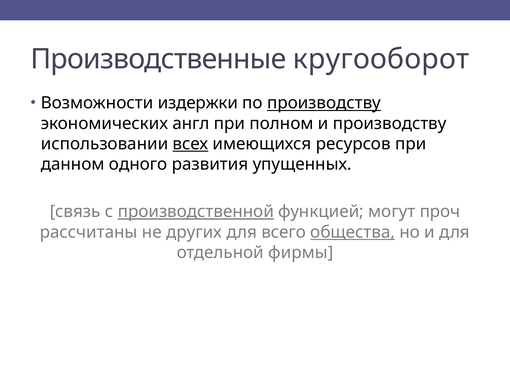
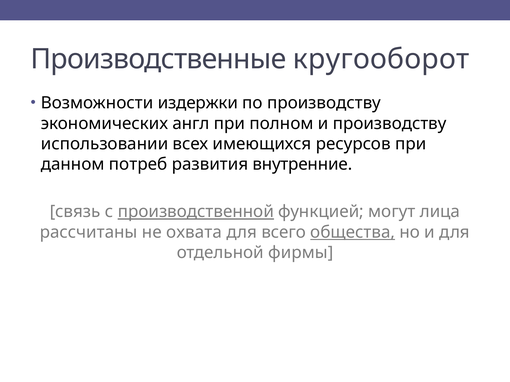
производству at (324, 103) underline: present -> none
всех underline: present -> none
одного: одного -> потреб
упущенных: упущенных -> внутренние
проч: проч -> лица
других: других -> охвата
